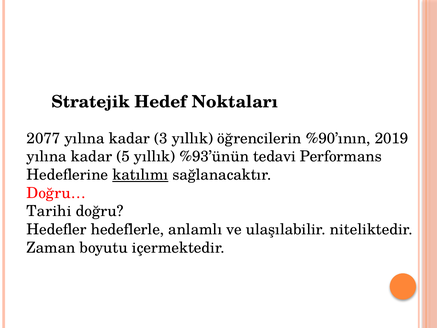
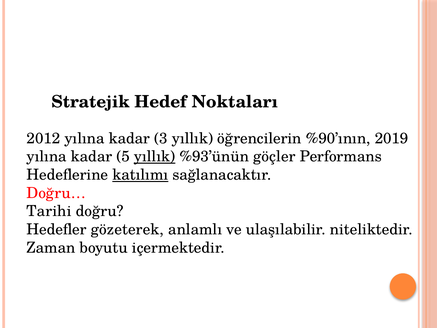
2077: 2077 -> 2012
yıllık at (155, 157) underline: none -> present
tedavi: tedavi -> göçler
hedeflerle: hedeflerle -> gözeterek
